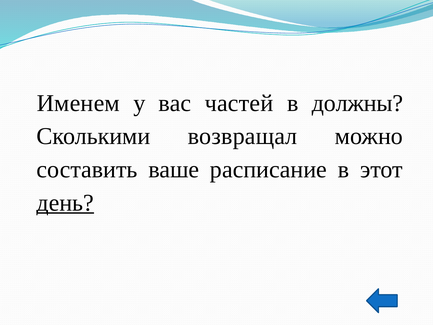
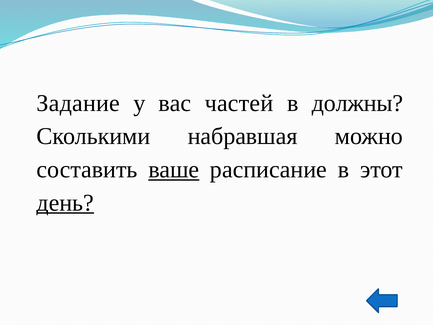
Именем: Именем -> Задание
возвращал: возвращал -> набравшая
ваше underline: none -> present
